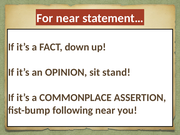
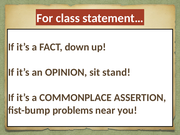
For near: near -> class
following: following -> problems
